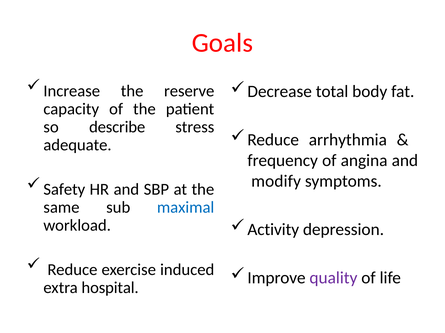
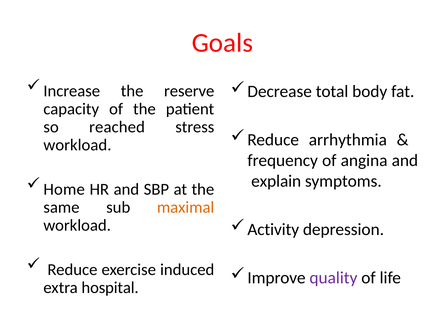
describe: describe -> reached
adequate at (77, 145): adequate -> workload
modify: modify -> explain
Safety: Safety -> Home
maximal colour: blue -> orange
